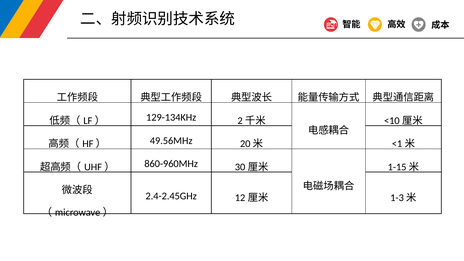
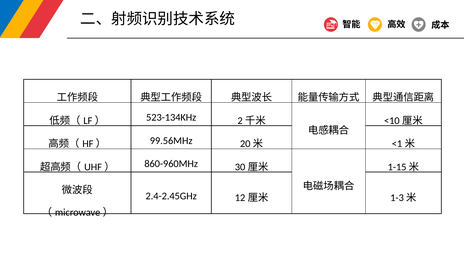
129-134KHz: 129-134KHz -> 523-134KHz
49.56MHz: 49.56MHz -> 99.56MHz
